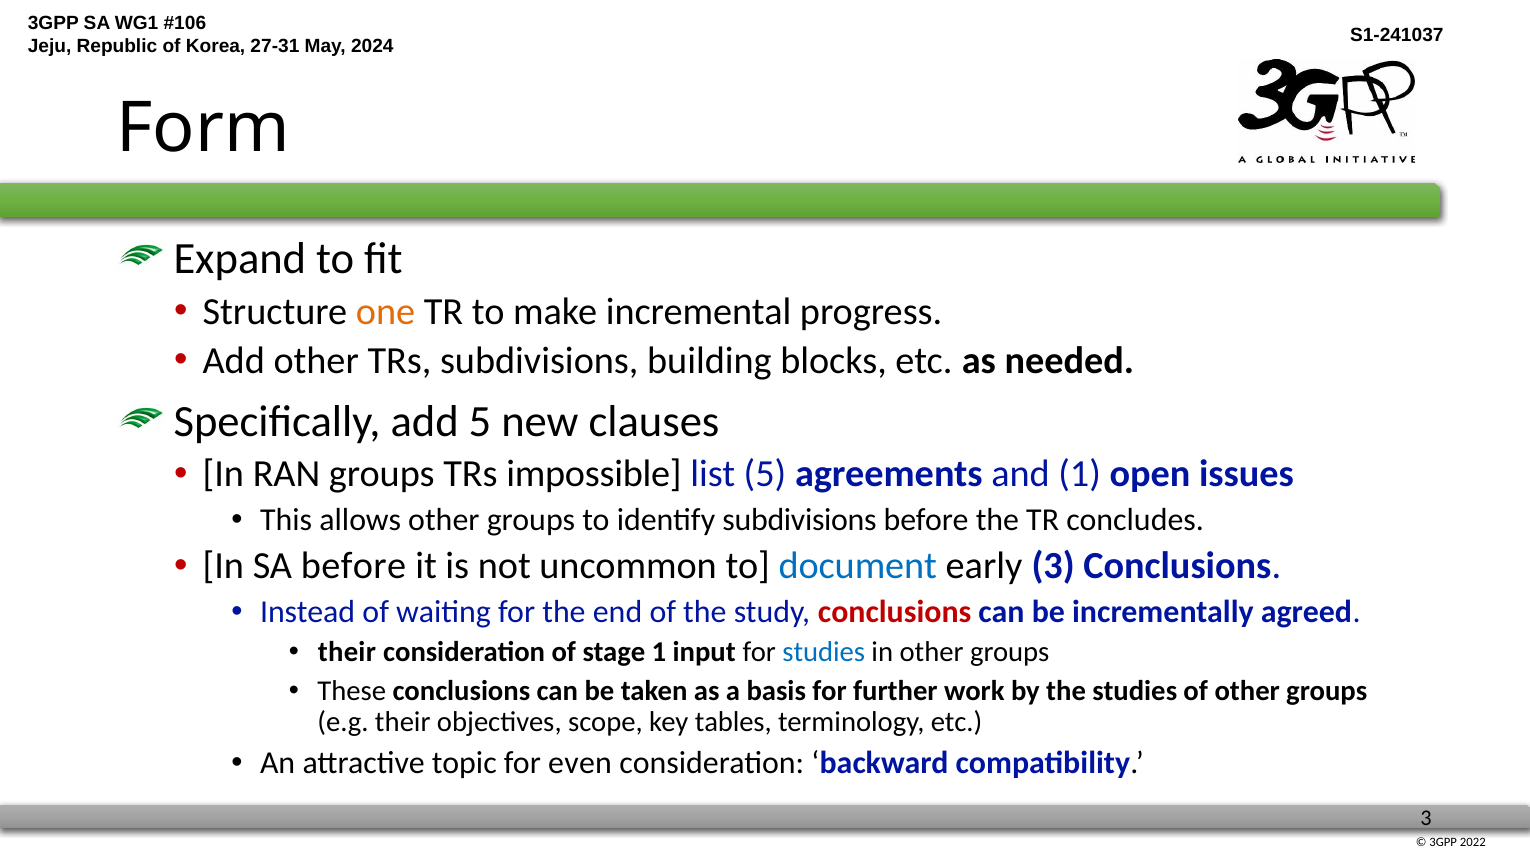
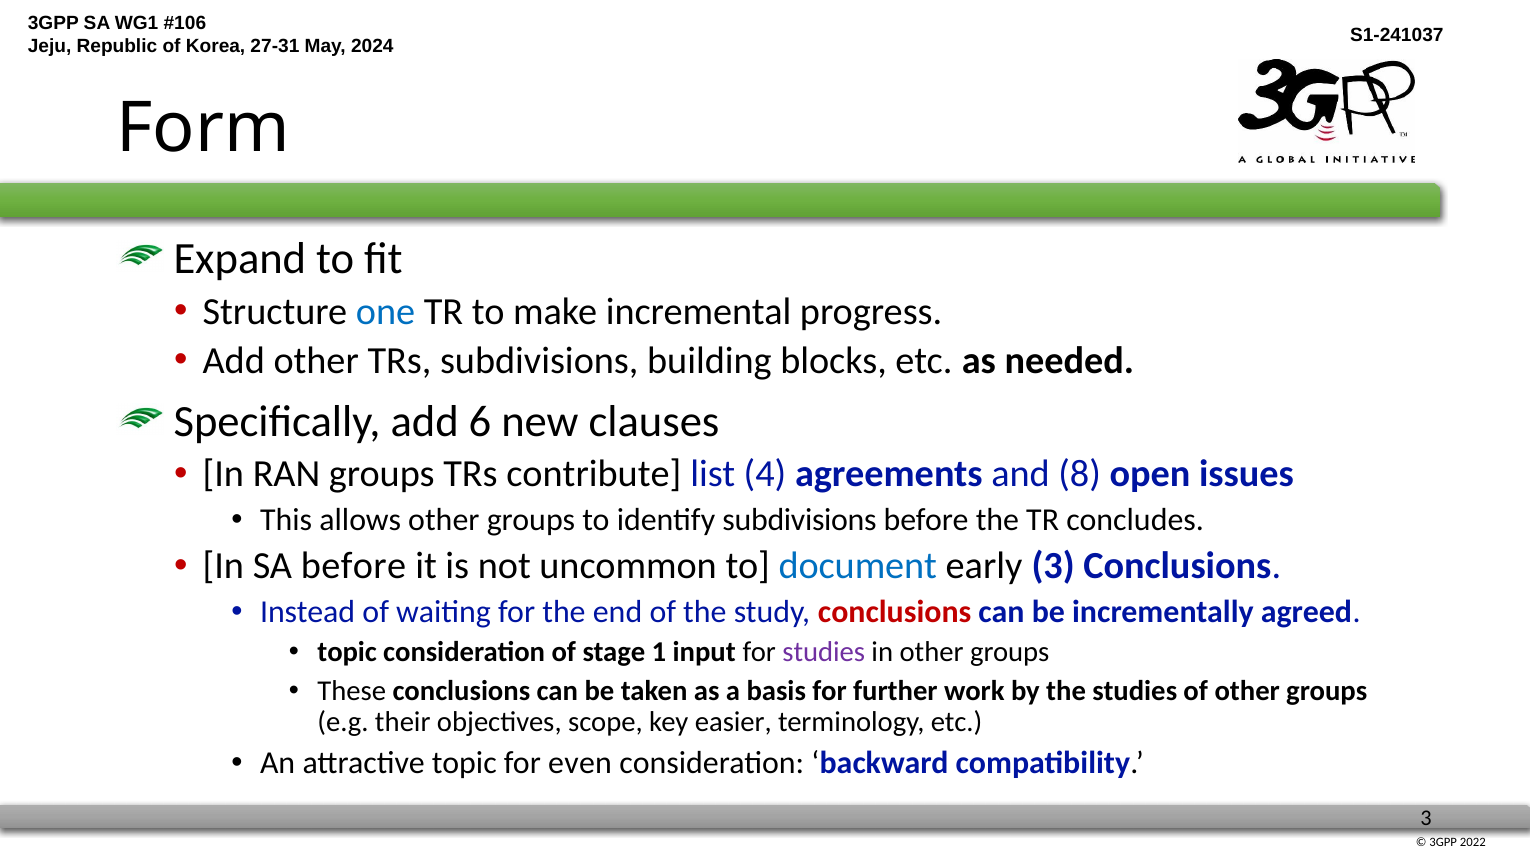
one colour: orange -> blue
add 5: 5 -> 6
impossible: impossible -> contribute
list 5: 5 -> 4
and 1: 1 -> 8
their at (347, 652): their -> topic
studies at (824, 652) colour: blue -> purple
tables: tables -> easier
